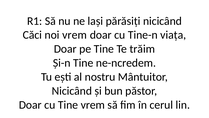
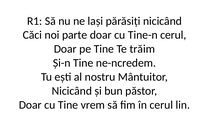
noi vrem: vrem -> parte
Tine-n viața: viața -> cerul
